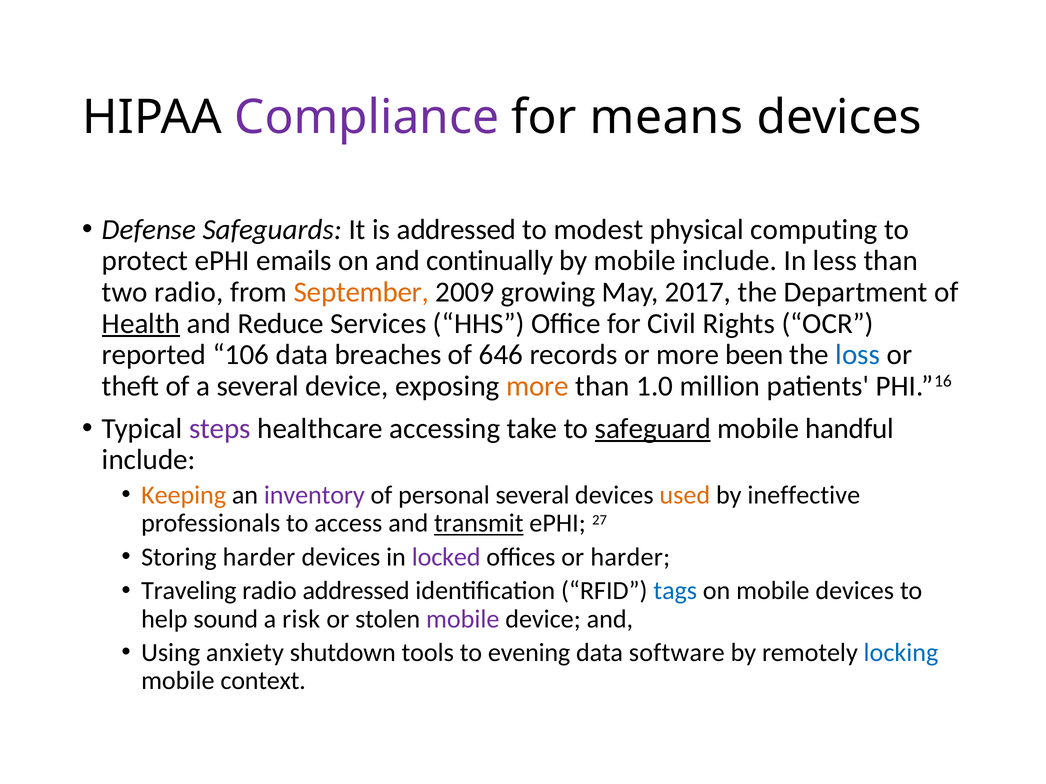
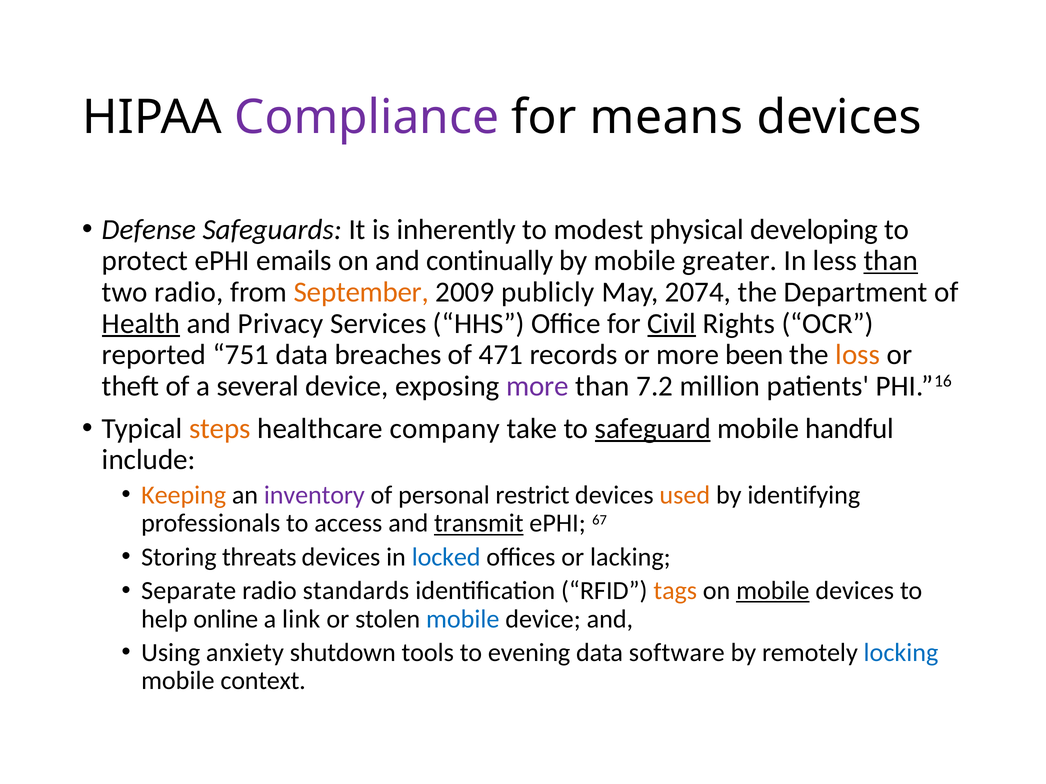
is addressed: addressed -> inherently
computing: computing -> developing
mobile include: include -> greater
than at (891, 261) underline: none -> present
growing: growing -> publicly
2017: 2017 -> 2074
Reduce: Reduce -> Privacy
Civil underline: none -> present
106: 106 -> 751
646: 646 -> 471
loss colour: blue -> orange
more at (537, 386) colour: orange -> purple
1.0: 1.0 -> 7.2
steps colour: purple -> orange
accessing: accessing -> company
personal several: several -> restrict
ineffective: ineffective -> identifying
27: 27 -> 67
Storing harder: harder -> threats
locked colour: purple -> blue
or harder: harder -> lacking
Traveling: Traveling -> Separate
radio addressed: addressed -> standards
tags colour: blue -> orange
mobile at (773, 591) underline: none -> present
sound: sound -> online
risk: risk -> link
mobile at (463, 619) colour: purple -> blue
